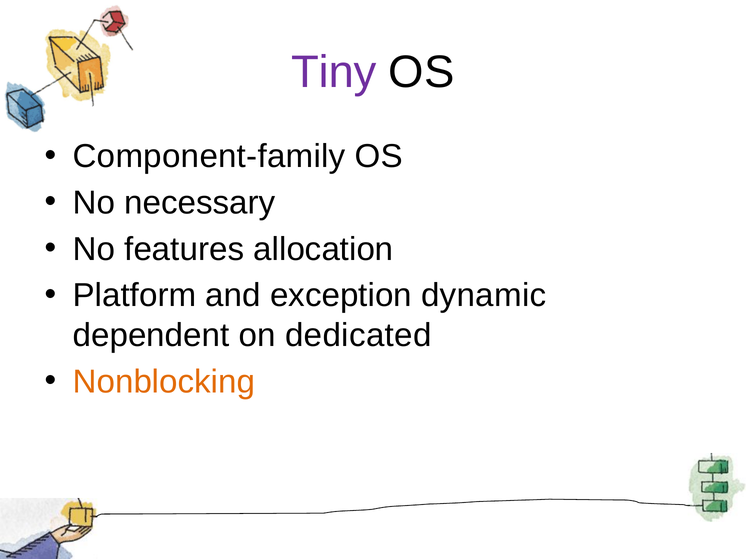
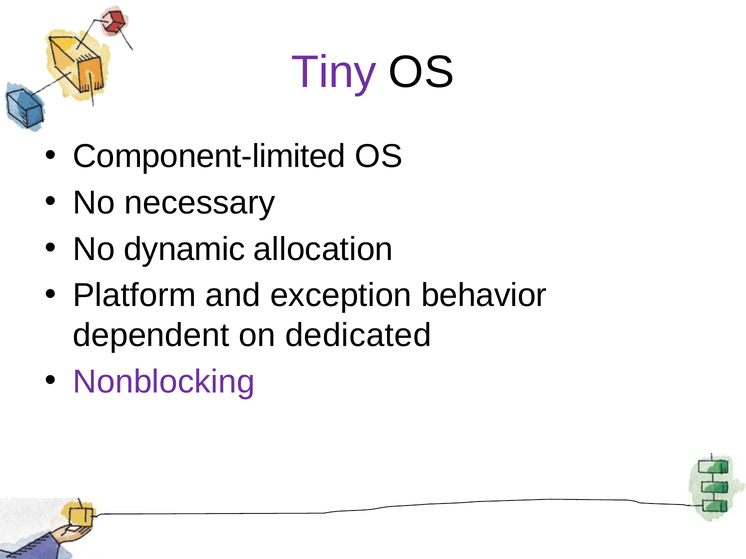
Component-family: Component-family -> Component-limited
features: features -> dynamic
dynamic: dynamic -> behavior
Nonblocking colour: orange -> purple
